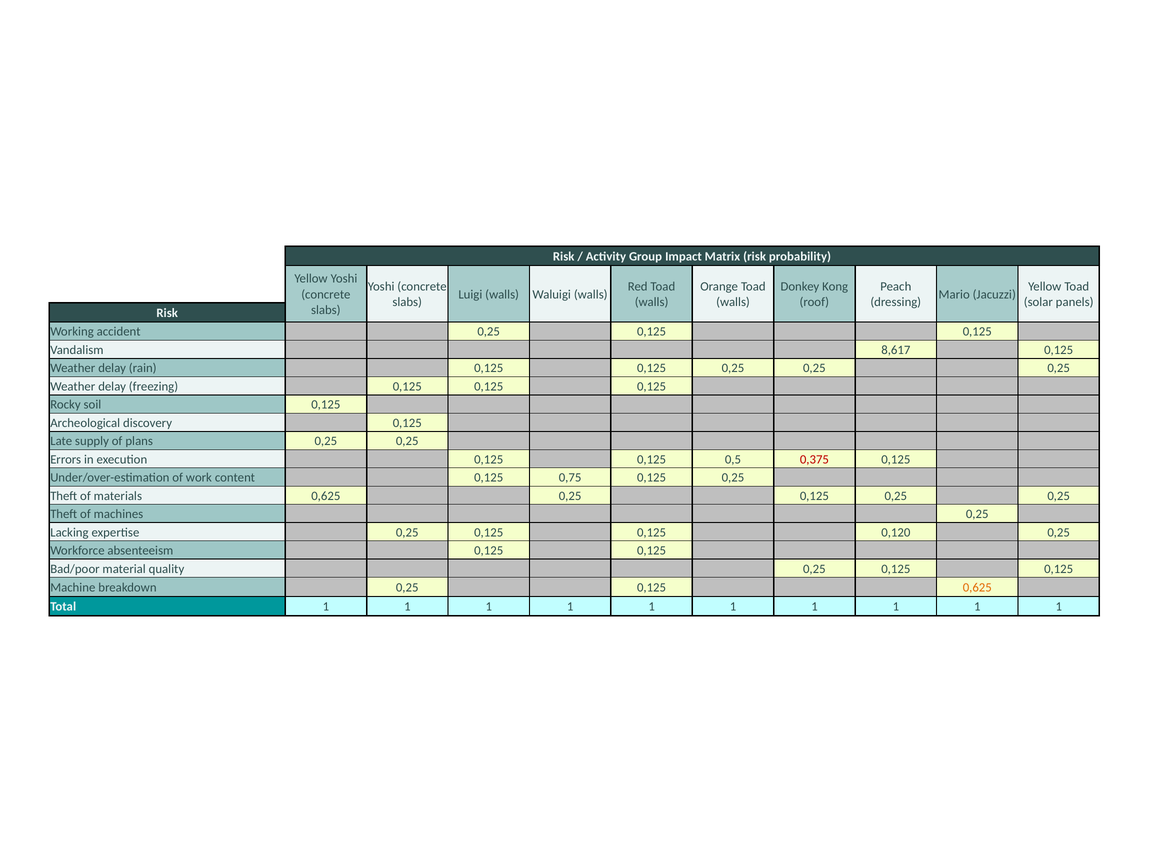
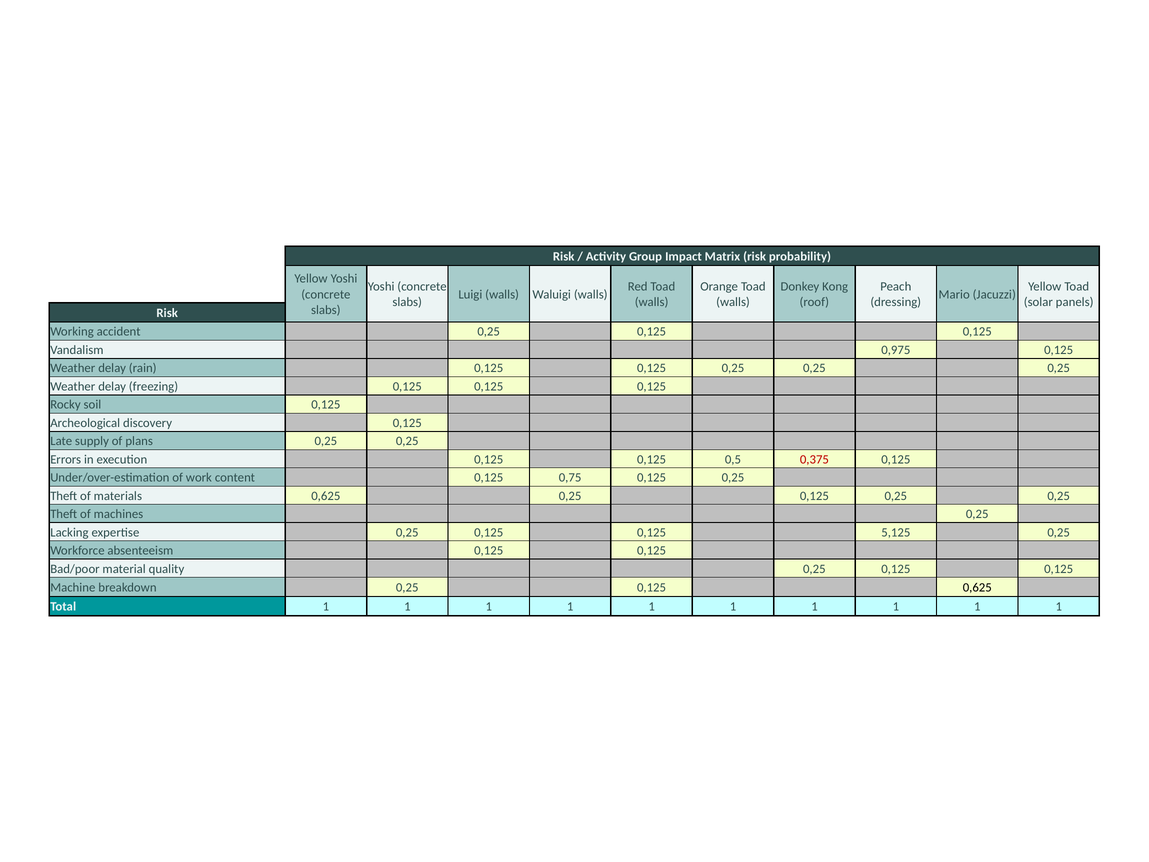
8,617: 8,617 -> 0,975
0,120: 0,120 -> 5,125
0,625 at (977, 587) colour: orange -> black
